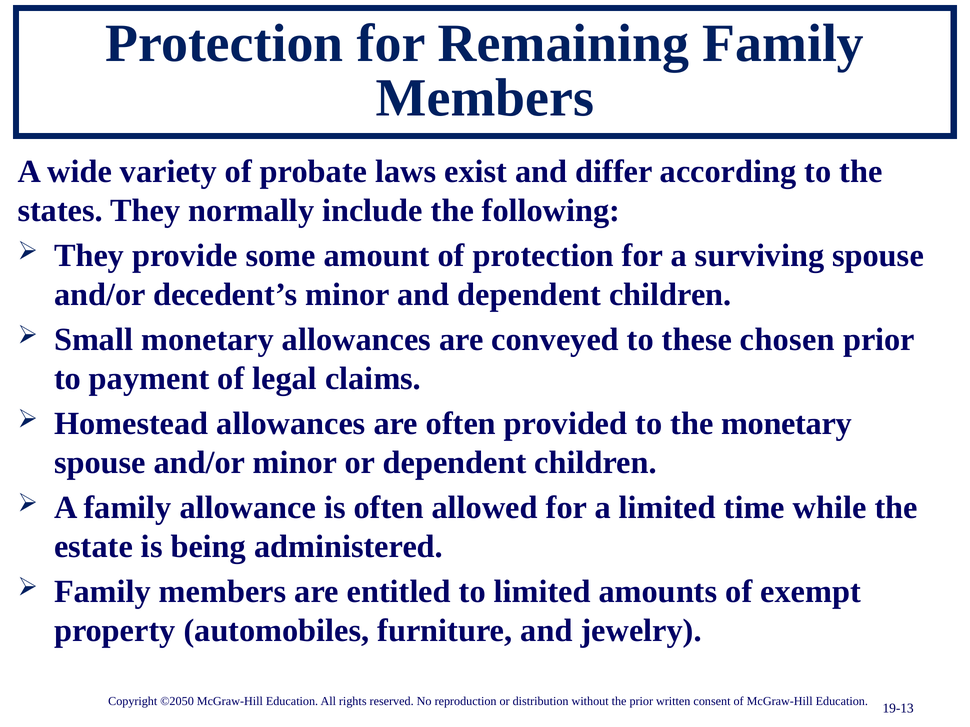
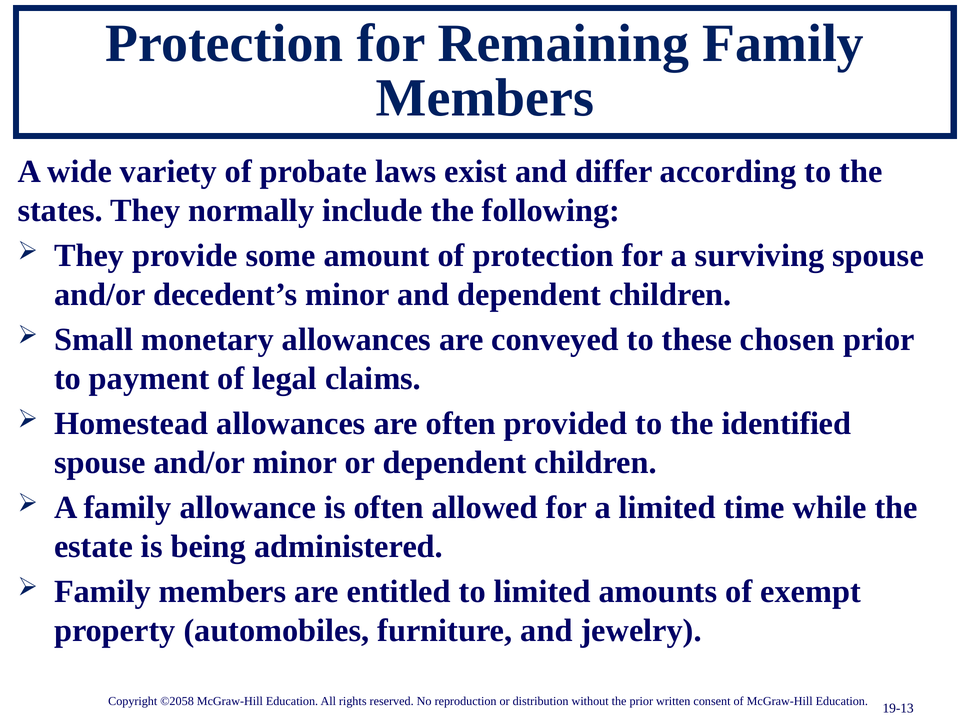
the monetary: monetary -> identified
©2050: ©2050 -> ©2058
